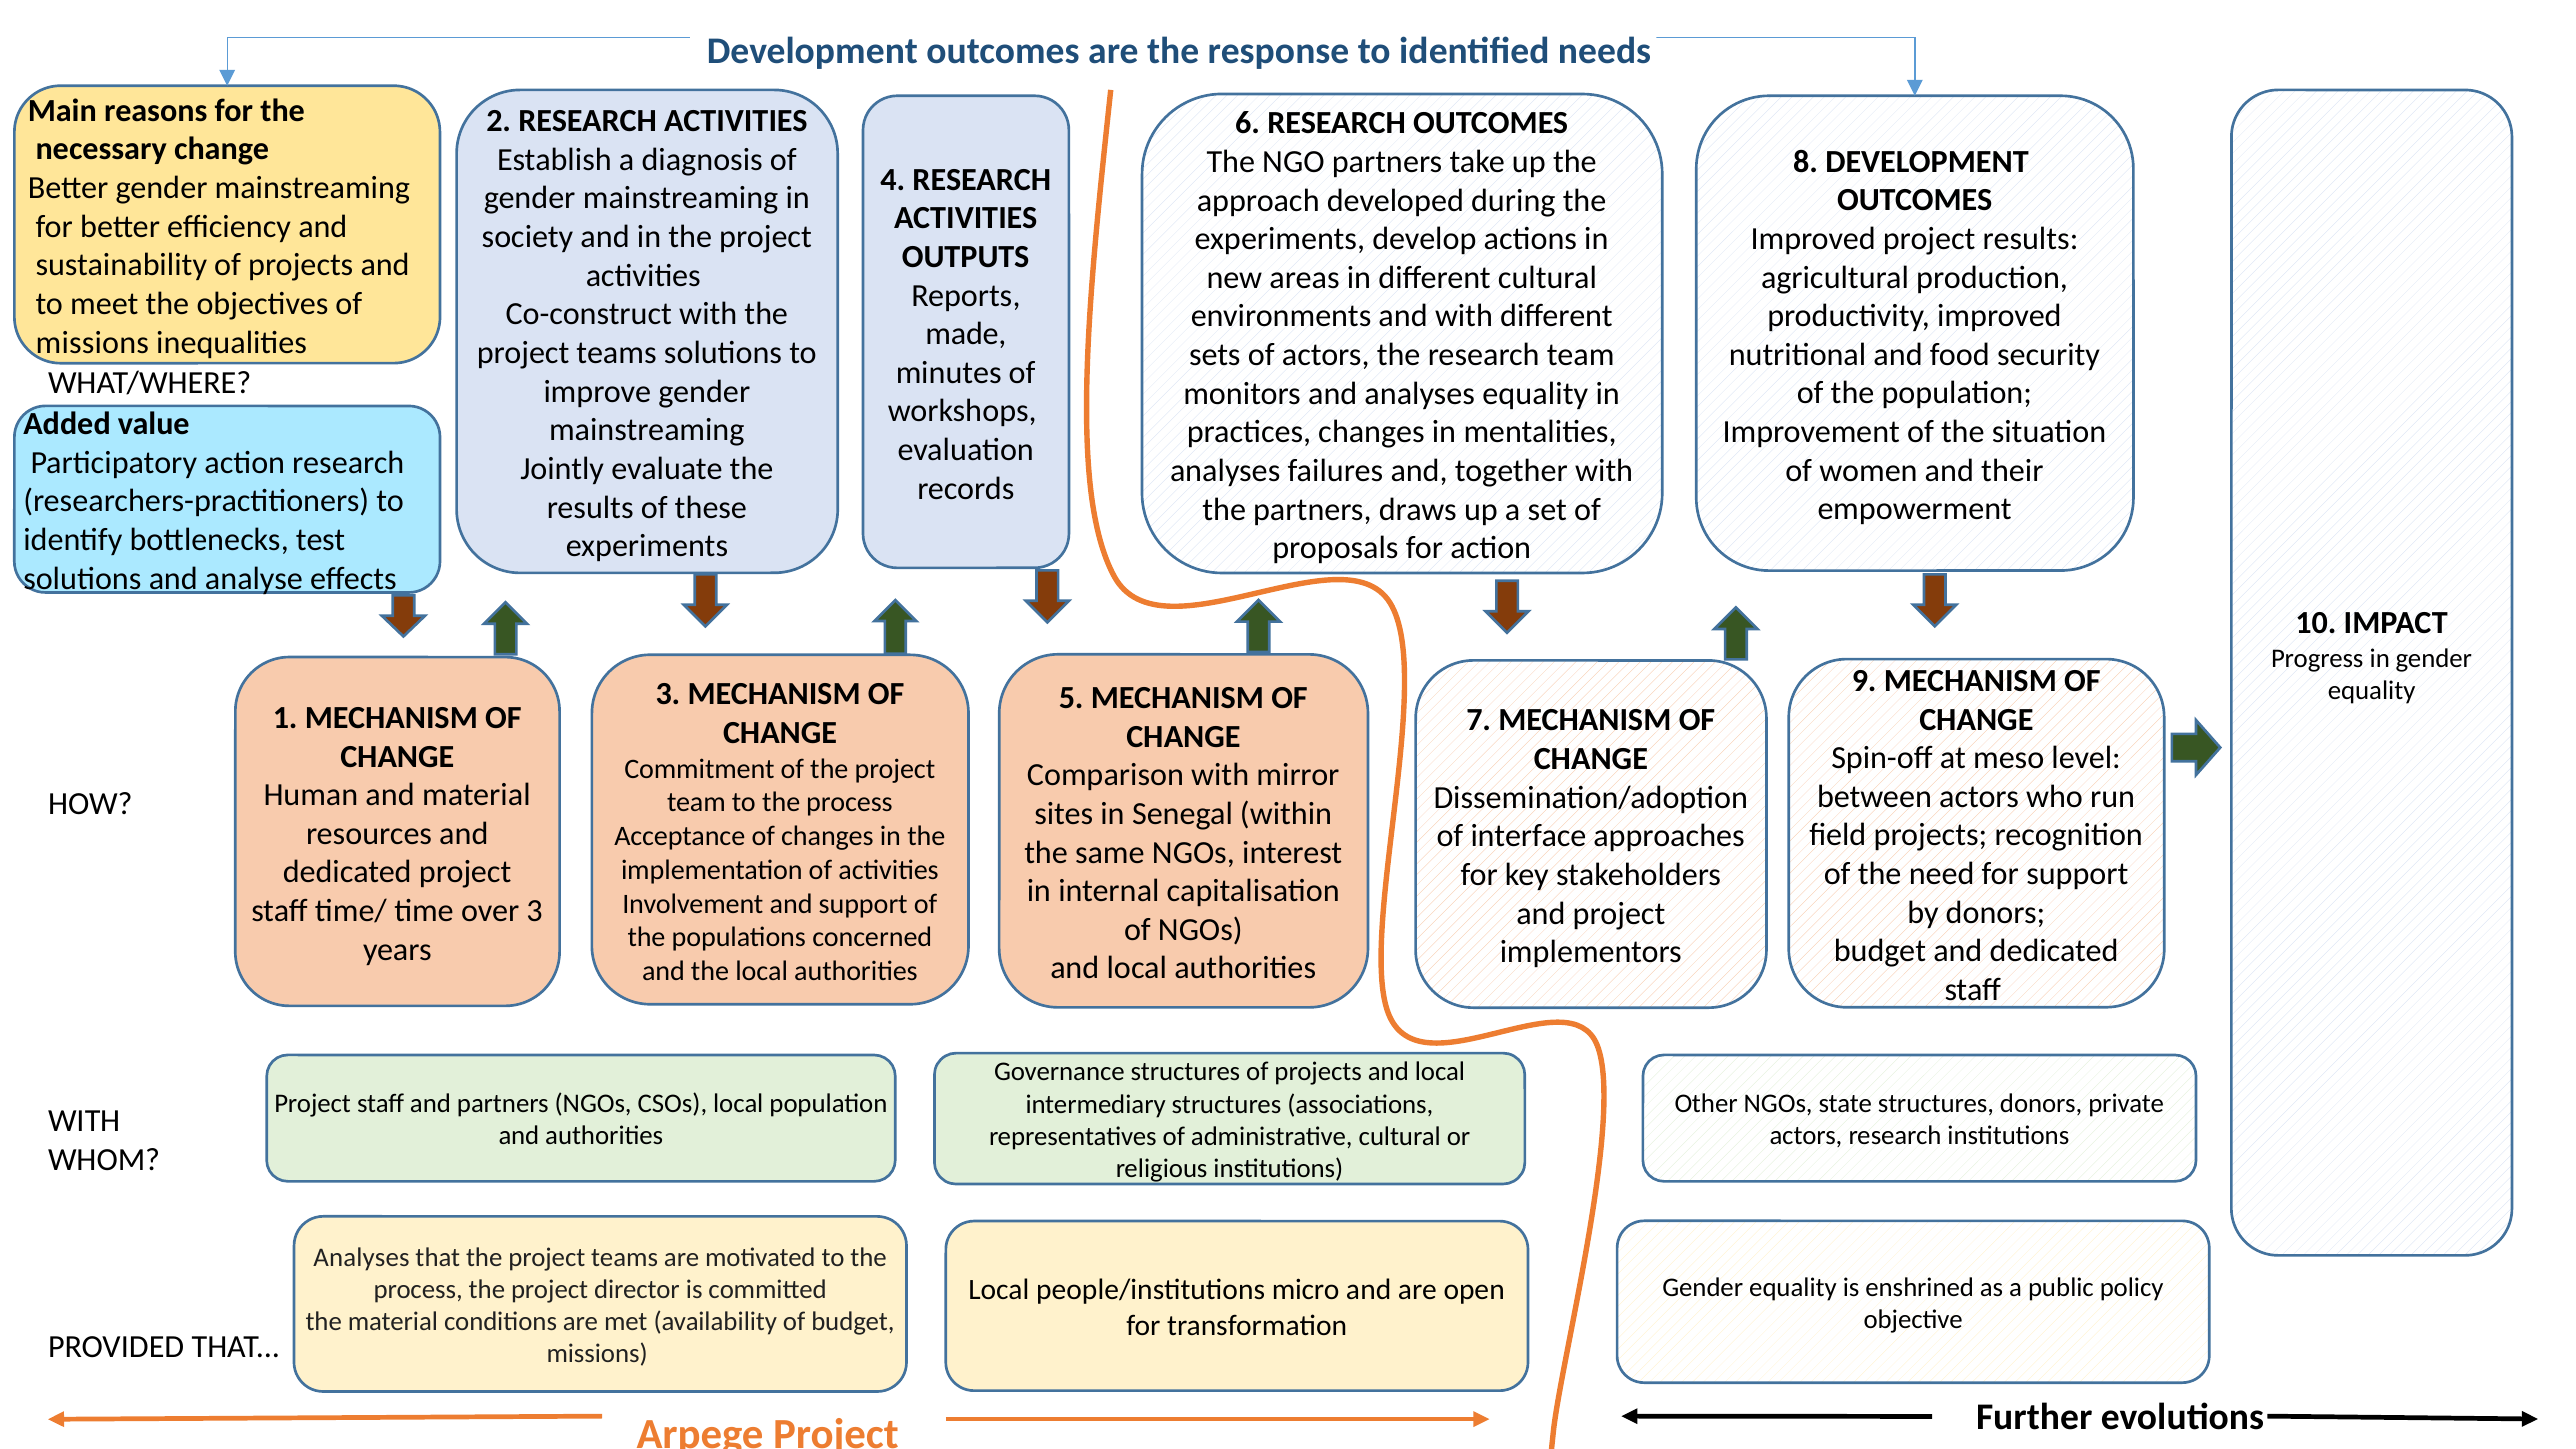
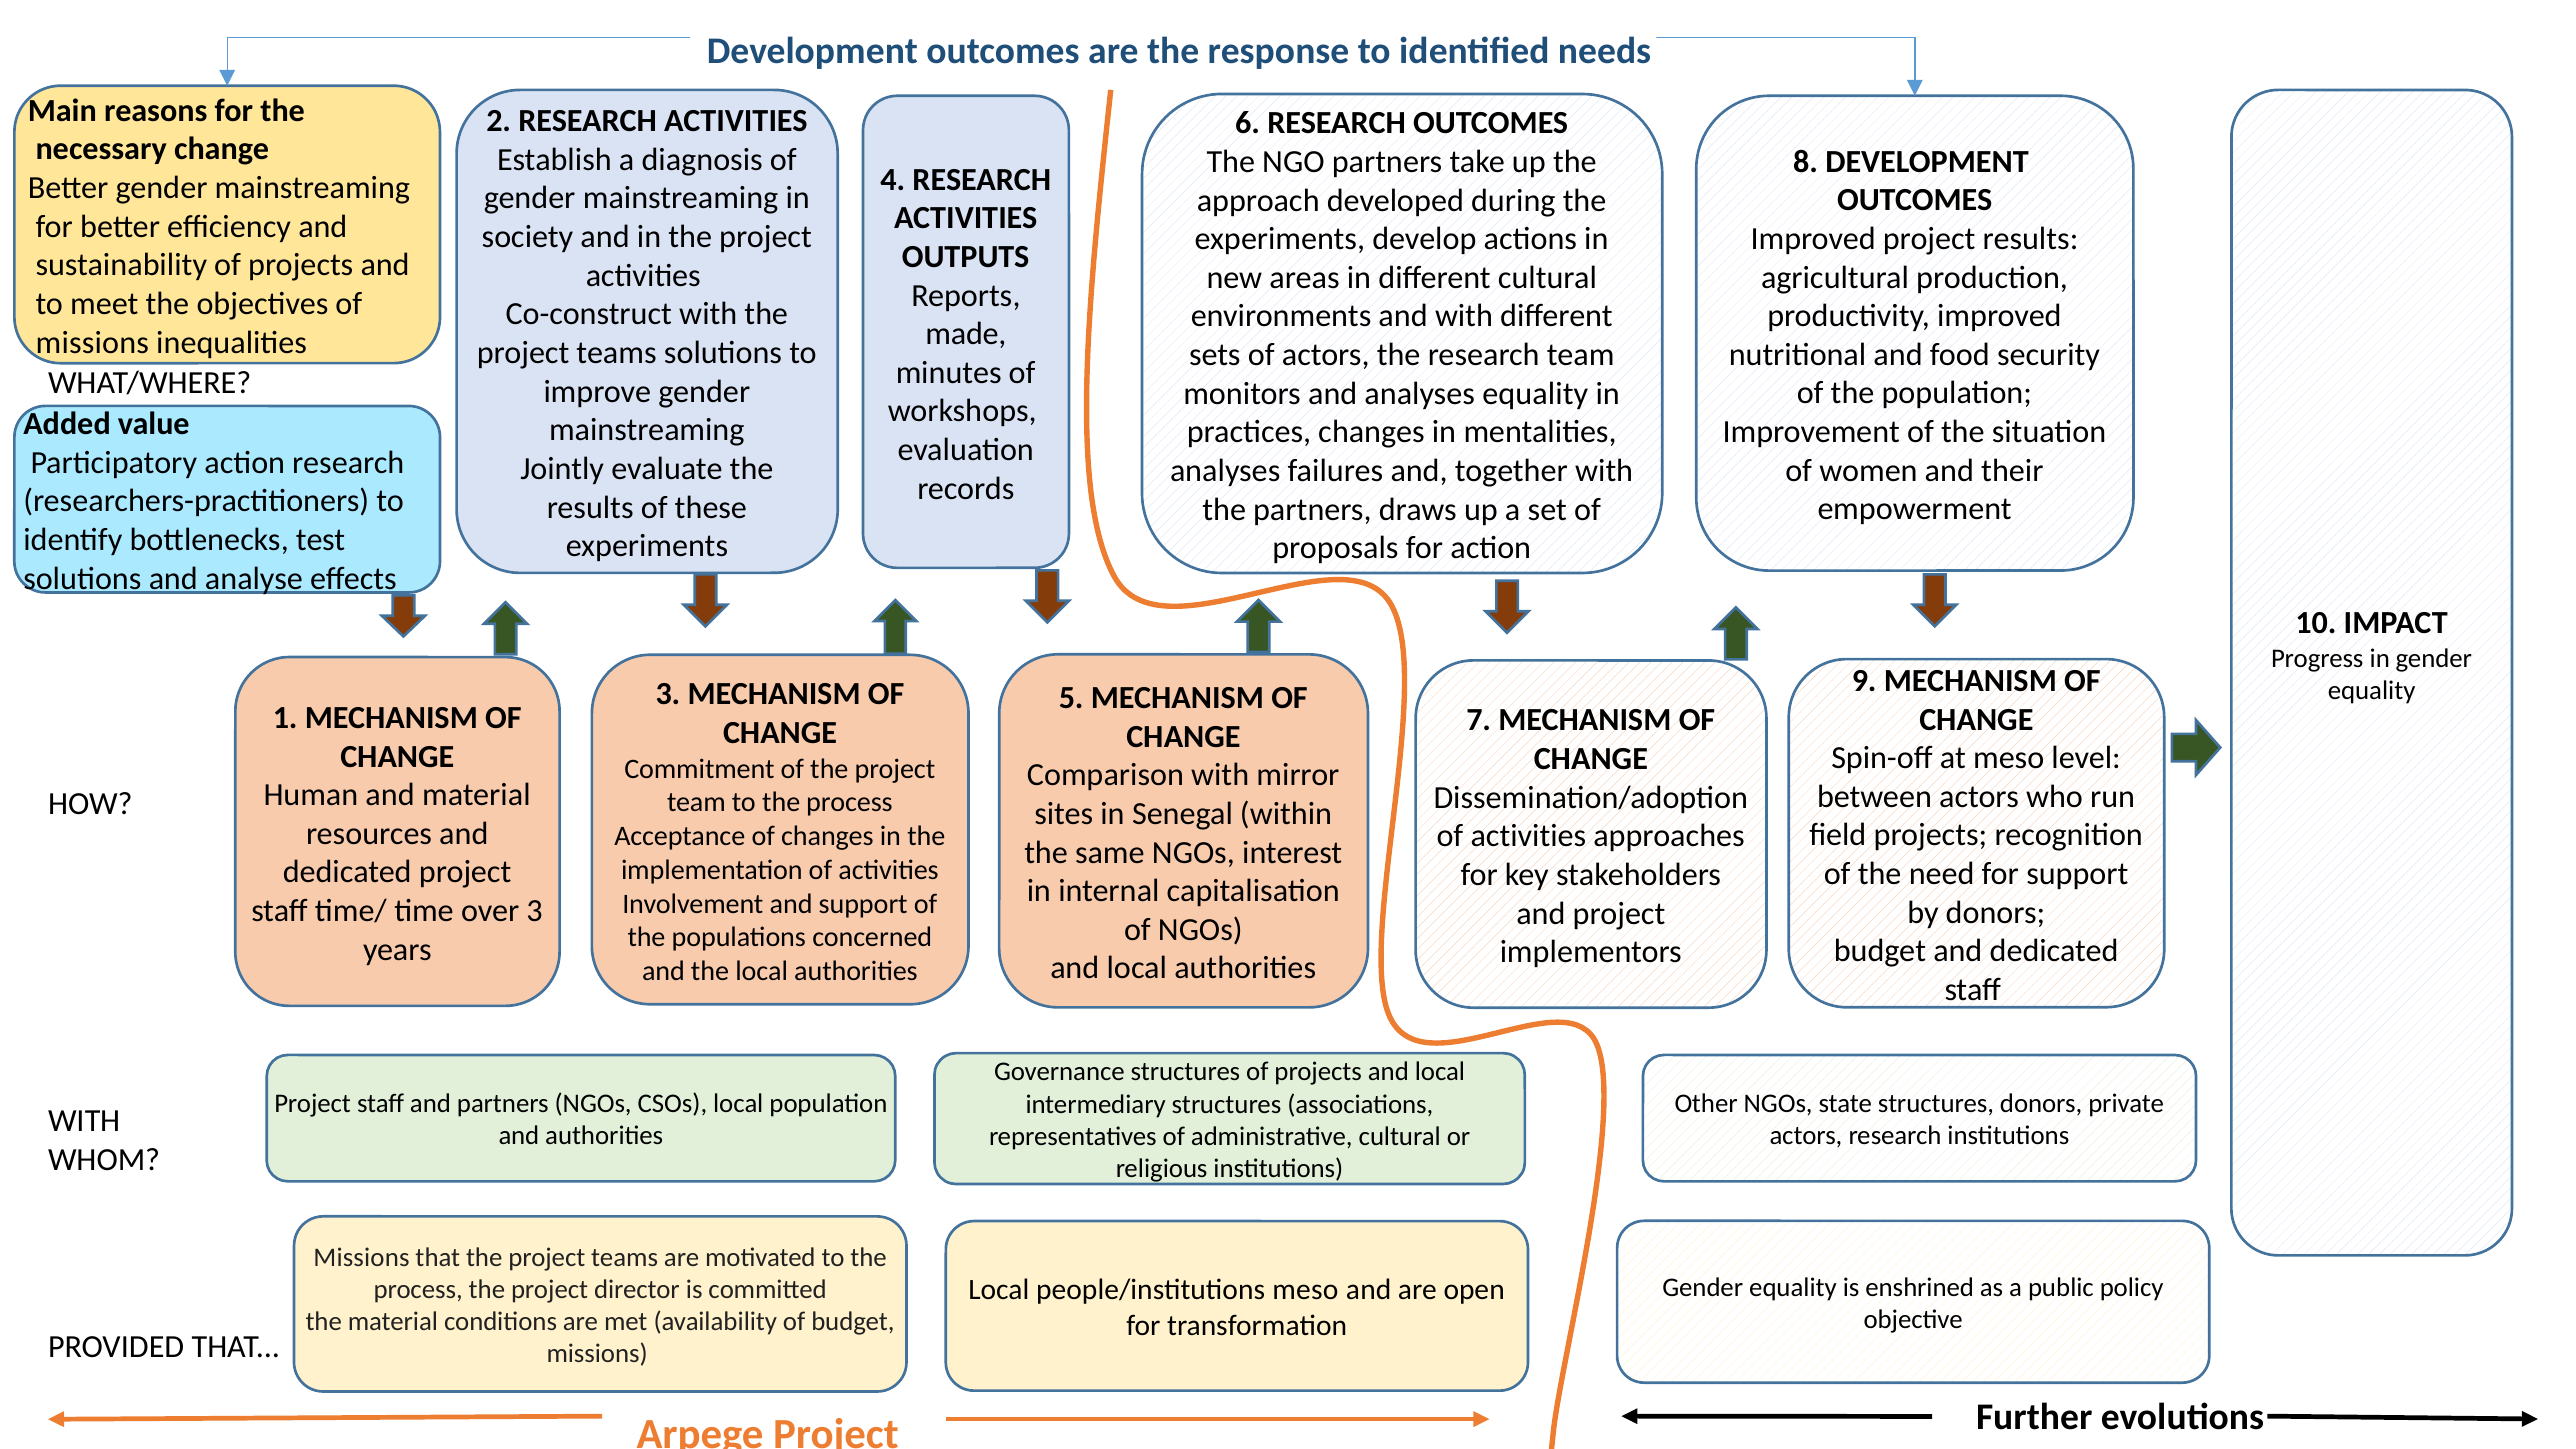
interface at (1528, 836): interface -> activities
Analyses at (361, 1257): Analyses -> Missions
people/institutions micro: micro -> meso
